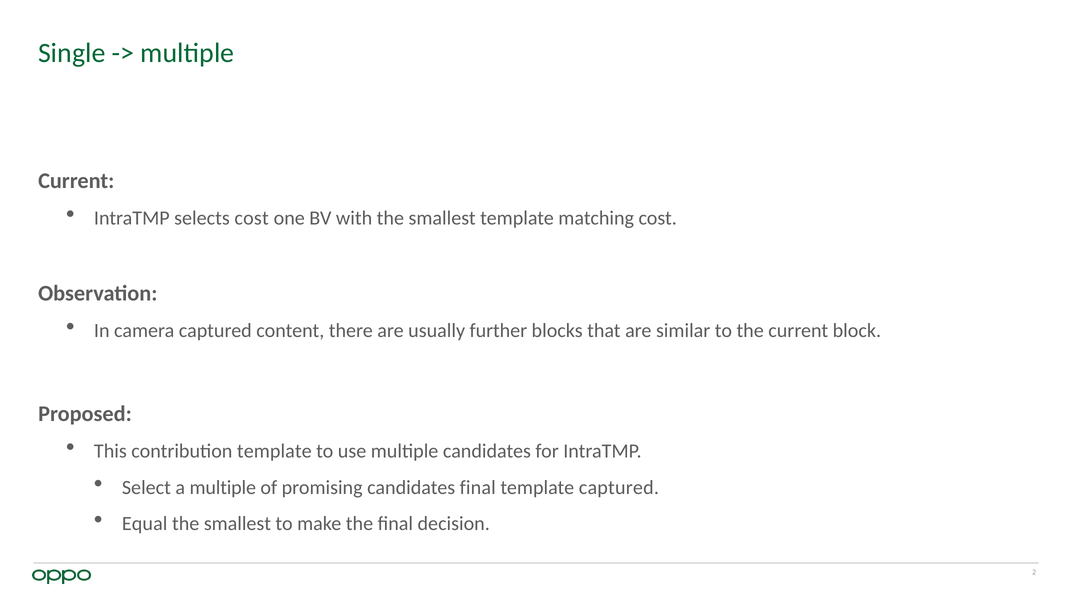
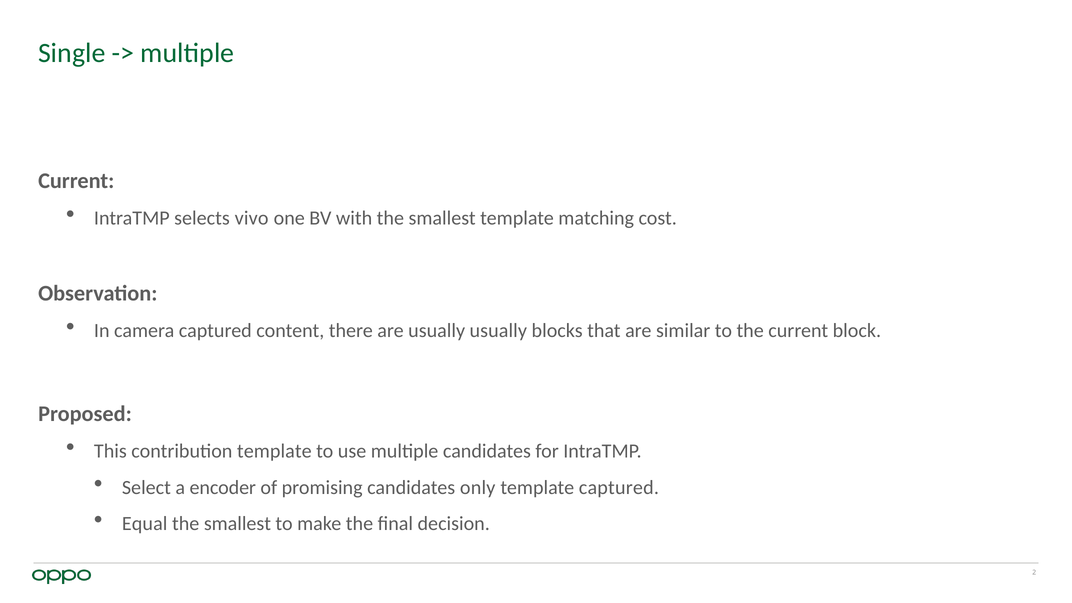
selects cost: cost -> vivo
usually further: further -> usually
a multiple: multiple -> encoder
candidates final: final -> only
